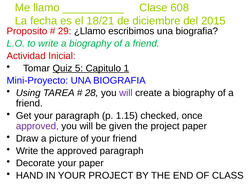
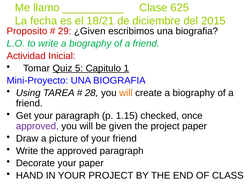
608: 608 -> 625
¿Llamo: ¿Llamo -> ¿Given
will at (126, 93) colour: purple -> orange
